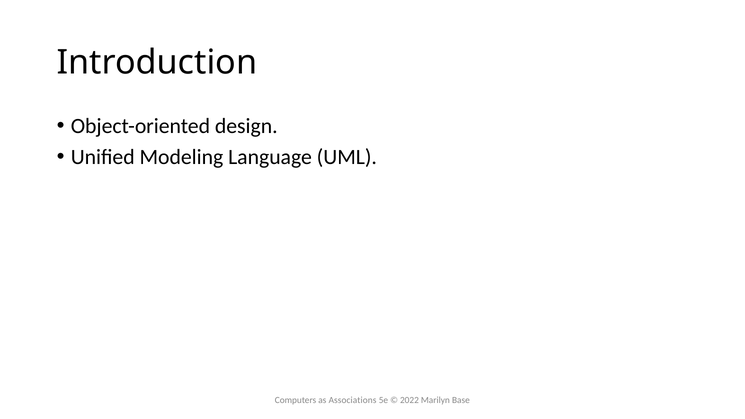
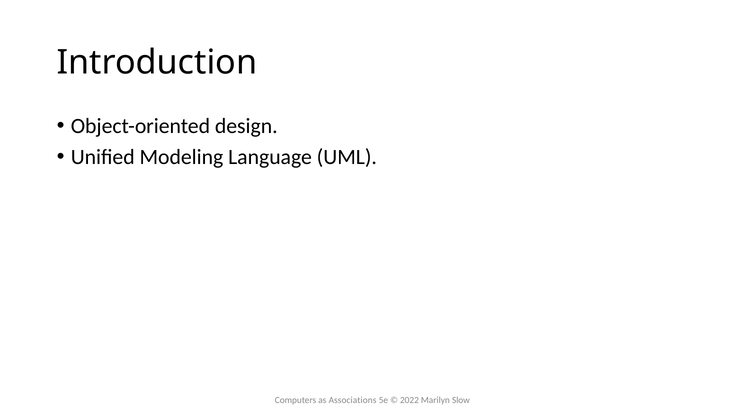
Base: Base -> Slow
